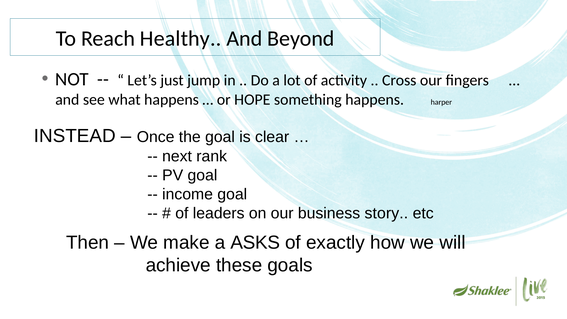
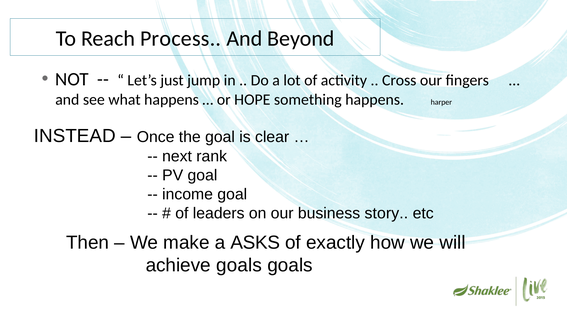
Healthy: Healthy -> Process
achieve these: these -> goals
